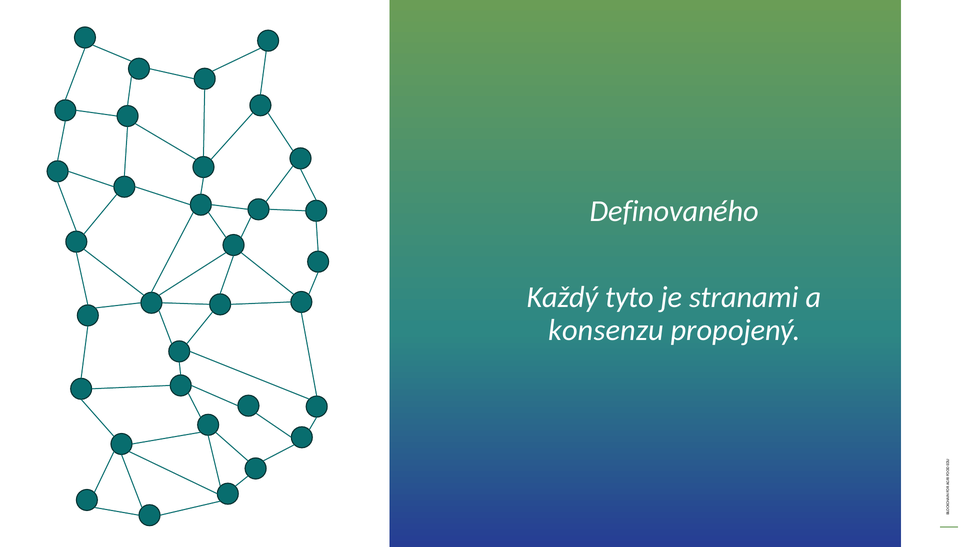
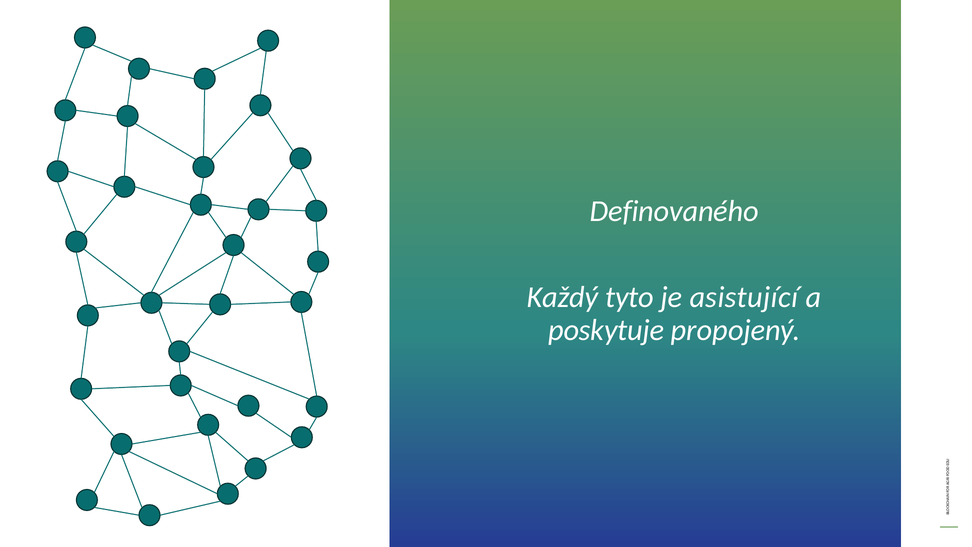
stranami: stranami -> asistující
konsenzu: konsenzu -> poskytuje
